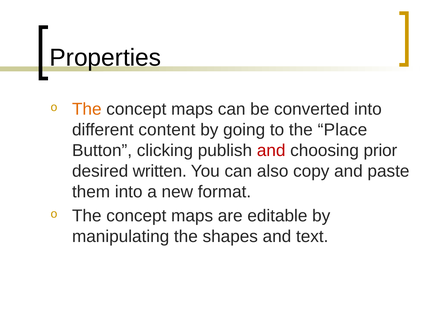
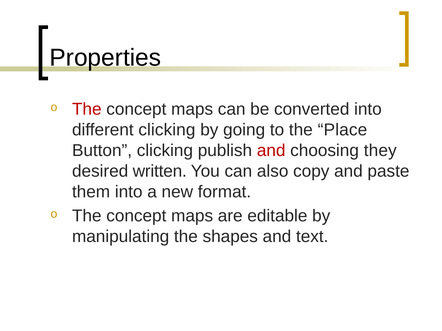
The at (87, 109) colour: orange -> red
different content: content -> clicking
prior: prior -> they
